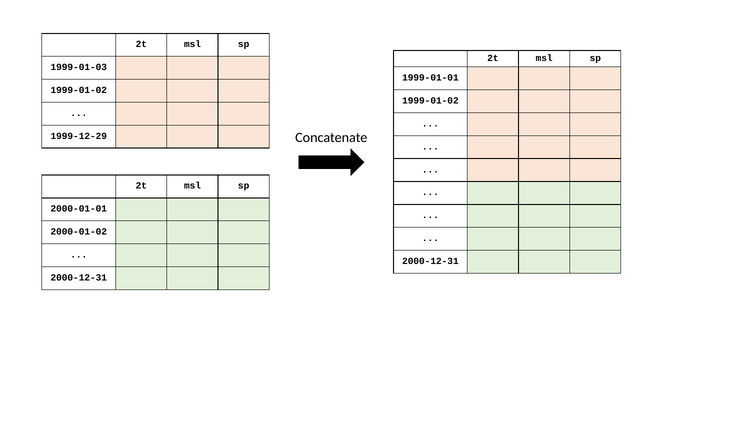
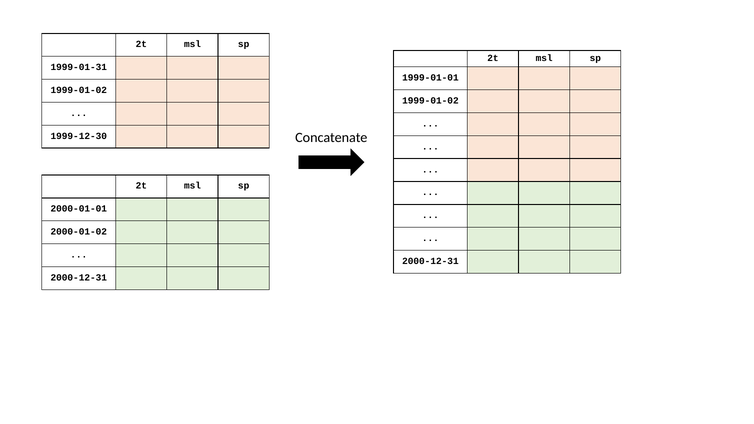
1999-01-03: 1999-01-03 -> 1999-01-31
1999-12-29: 1999-12-29 -> 1999-12-30
